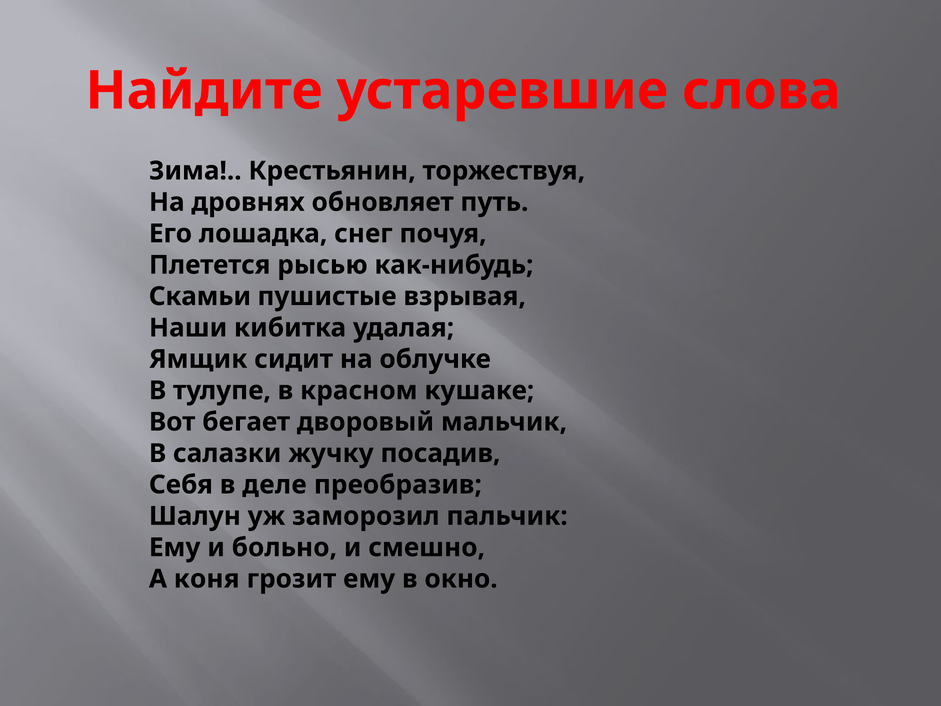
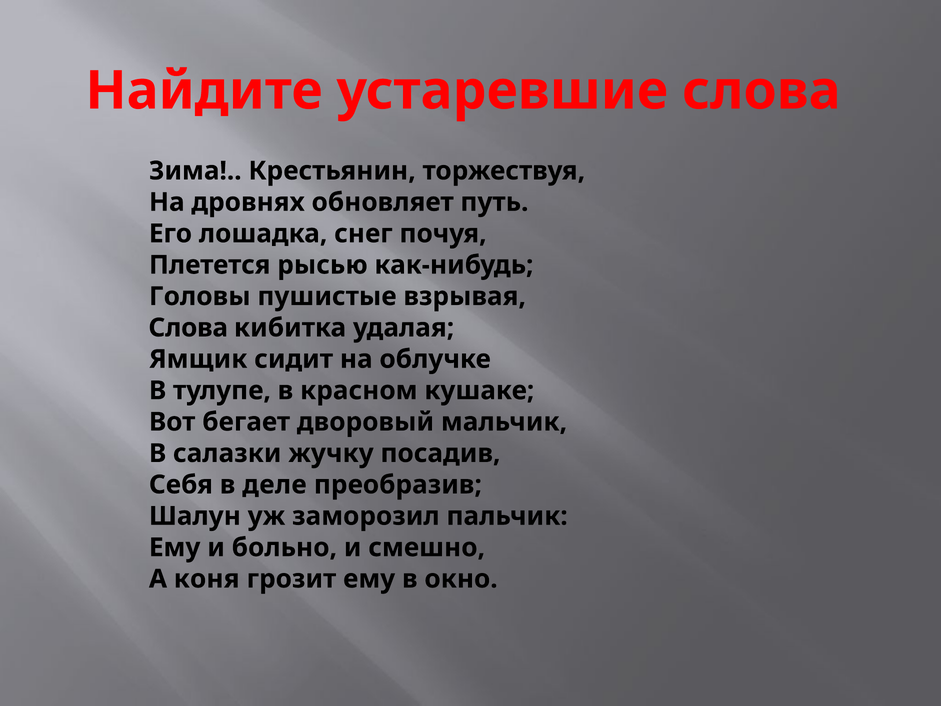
Скамьи: Скамьи -> Головы
Наши at (188, 328): Наши -> Слова
